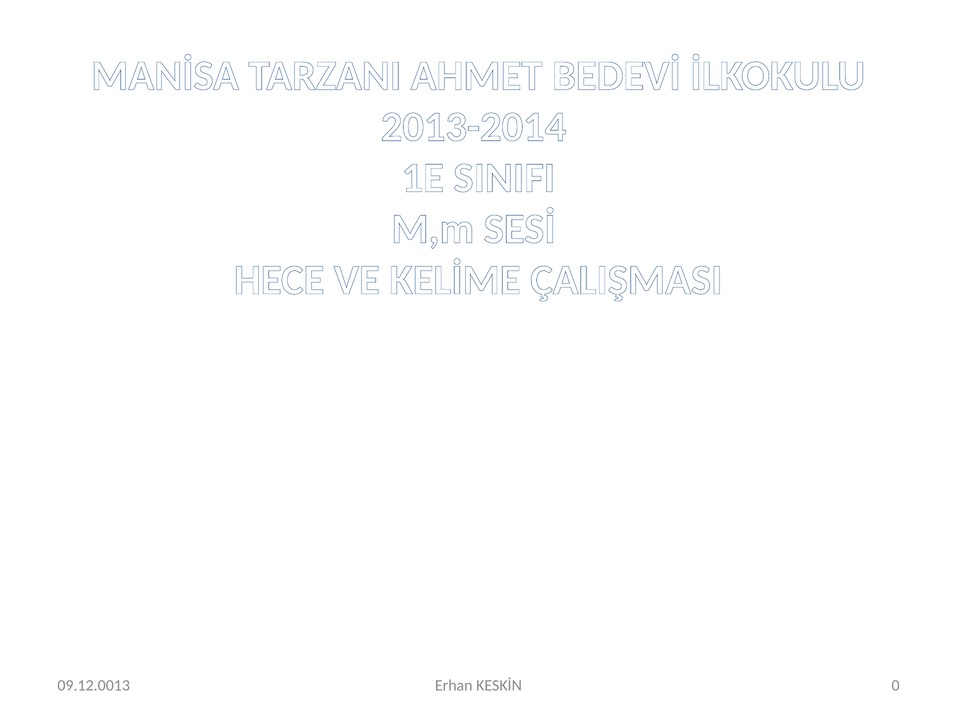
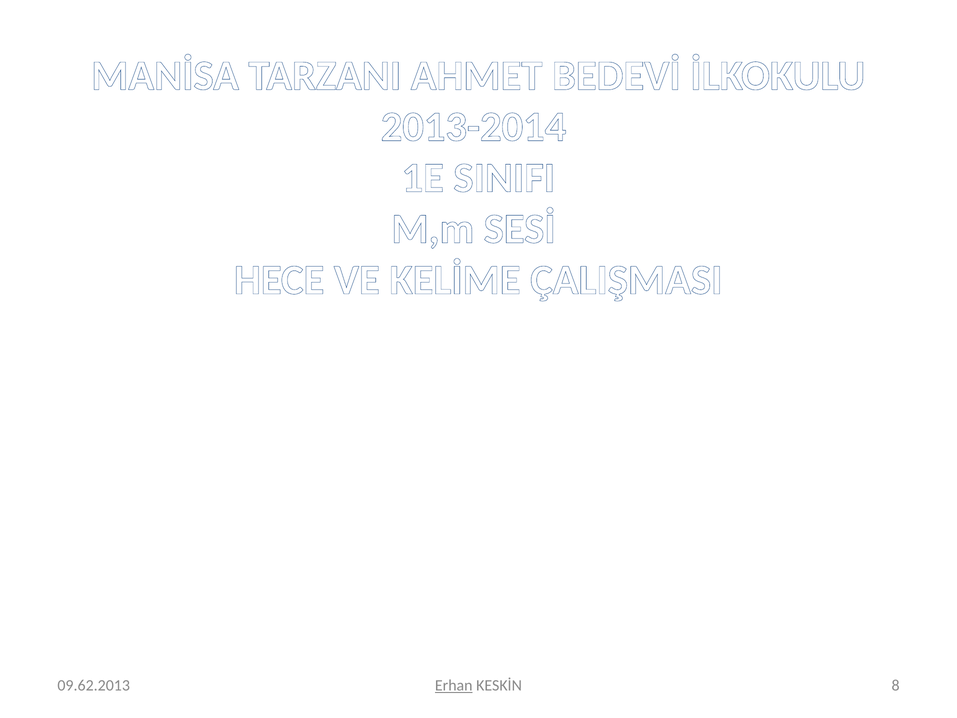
Erhan underline: none -> present
0: 0 -> 8
09.12.0013: 09.12.0013 -> 09.62.2013
